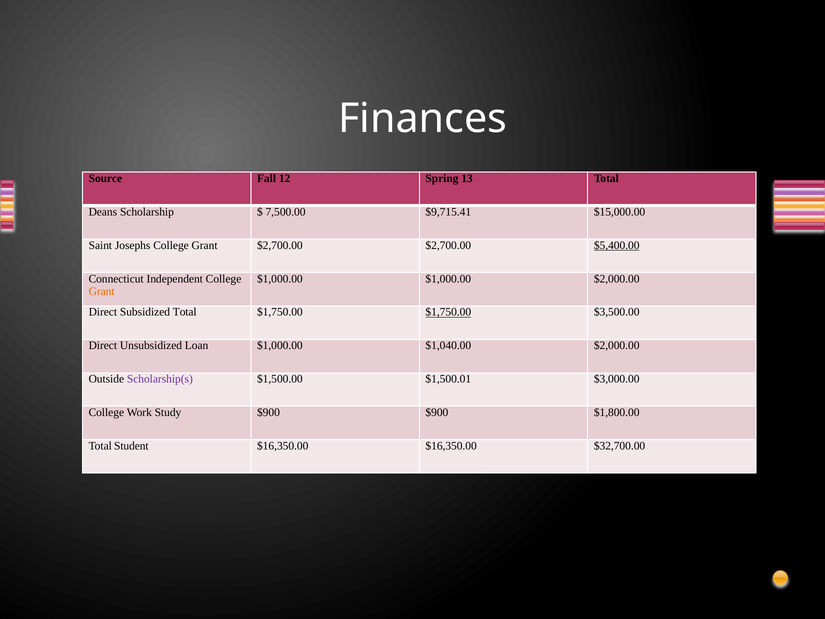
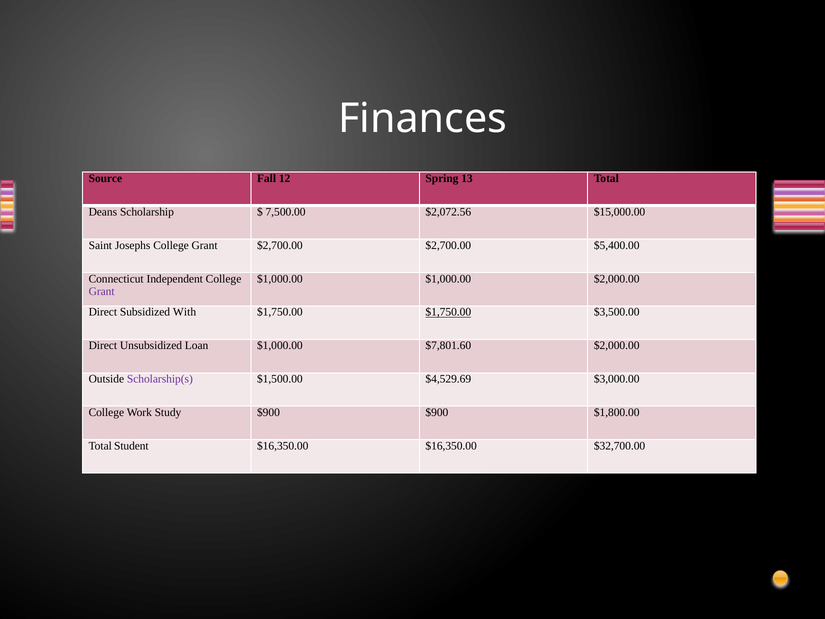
$9,715.41: $9,715.41 -> $2,072.56
$5,400.00 underline: present -> none
Grant at (102, 291) colour: orange -> purple
Subsidized Total: Total -> With
$1,040.00: $1,040.00 -> $7,801.60
$1,500.01: $1,500.01 -> $4,529.69
